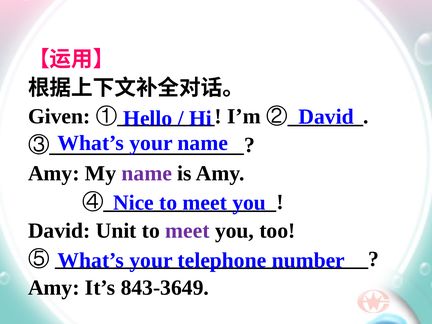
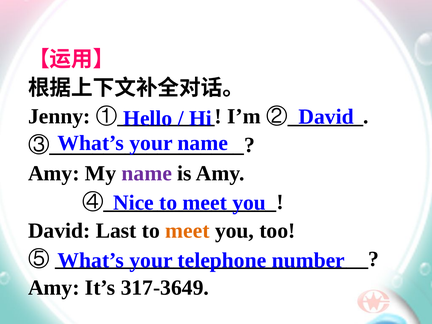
Given: Given -> Jenny
Unit: Unit -> Last
meet at (187, 231) colour: purple -> orange
843-3649: 843-3649 -> 317-3649
